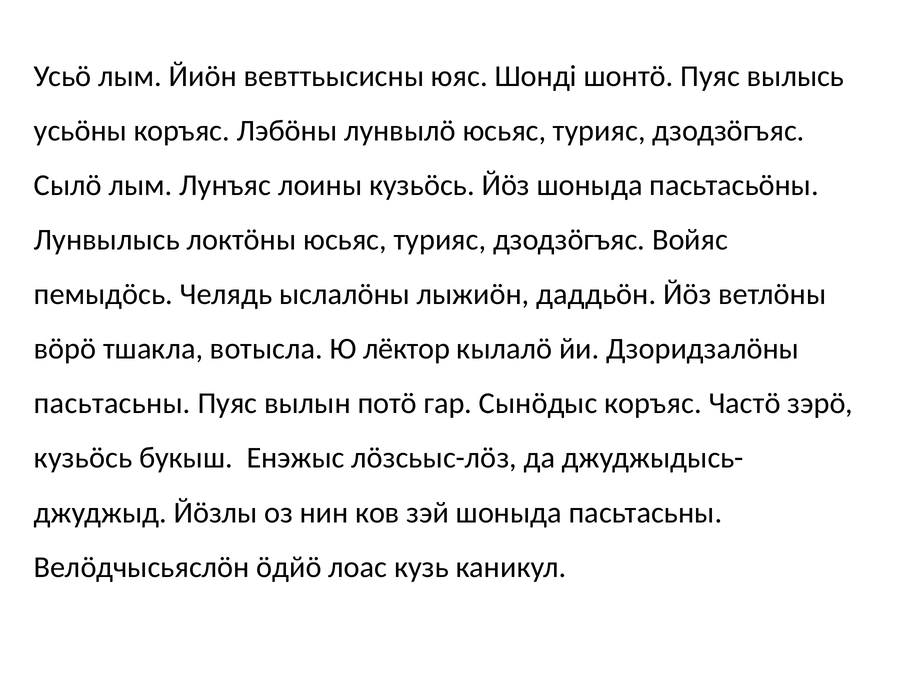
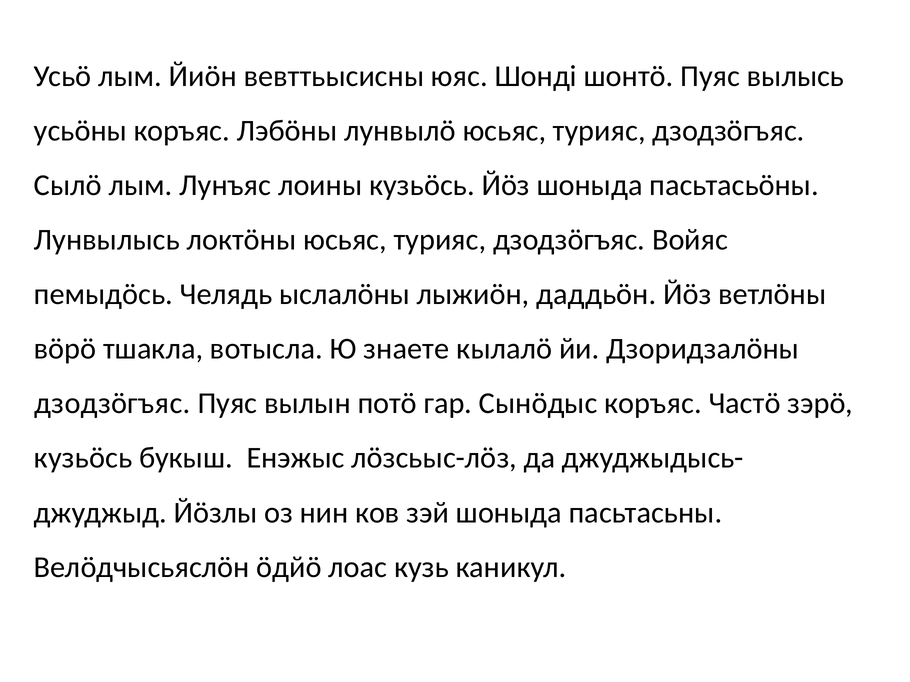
лёктор: лёктор -> знаете
пасьтасьны at (112, 404): пасьтасьны -> дзодзöгъяс
